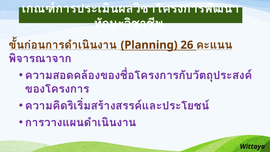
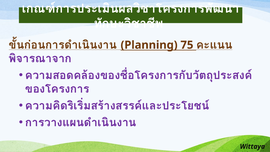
26: 26 -> 75
